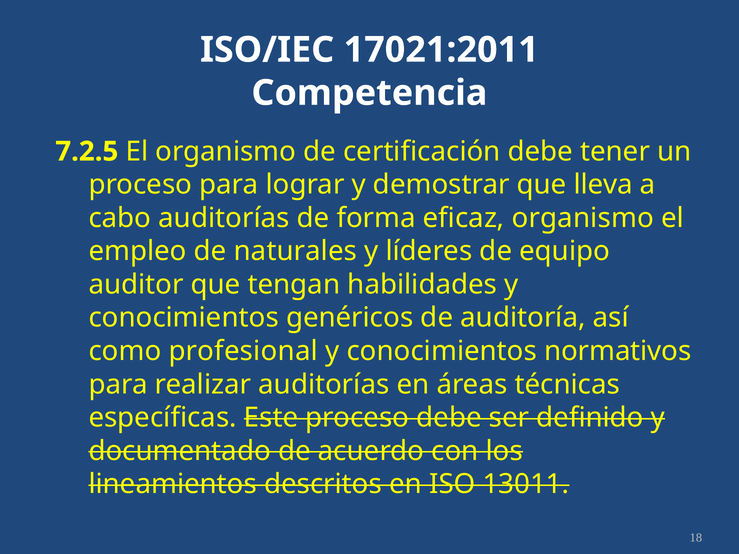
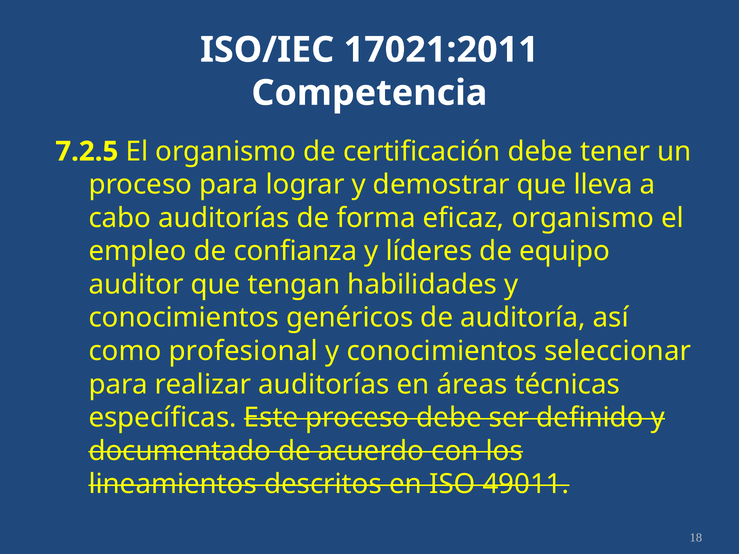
naturales: naturales -> confianza
normativos: normativos -> seleccionar
13011: 13011 -> 49011
